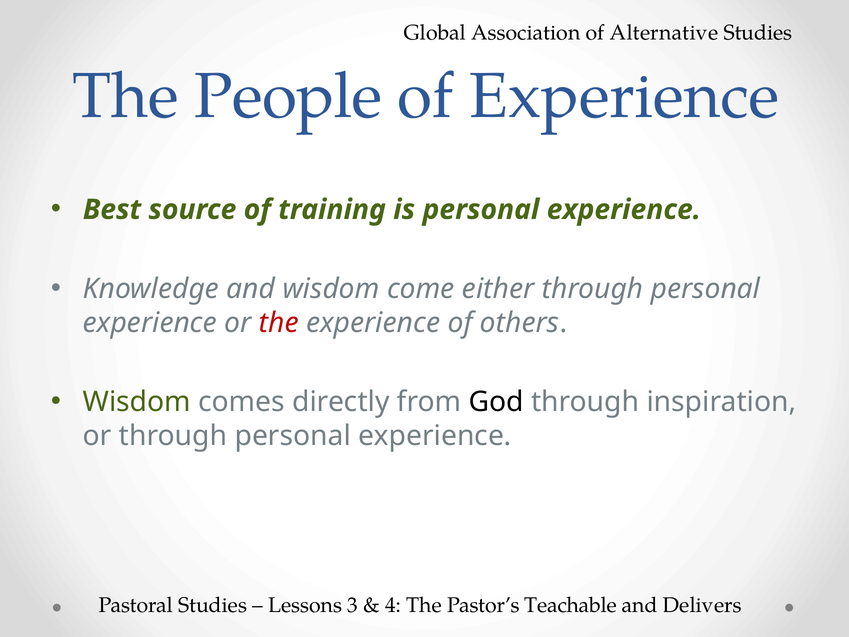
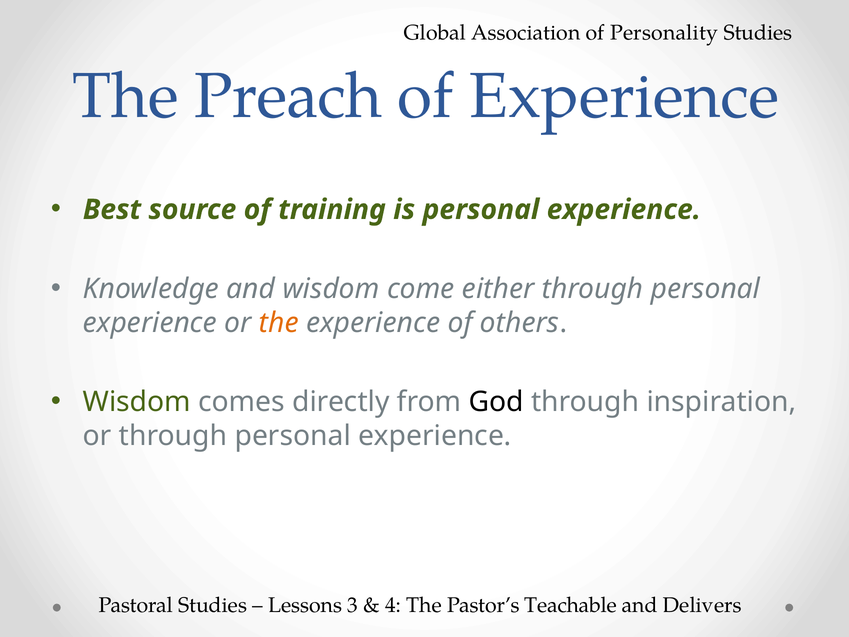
Alternative: Alternative -> Personality
People: People -> Preach
the at (279, 323) colour: red -> orange
